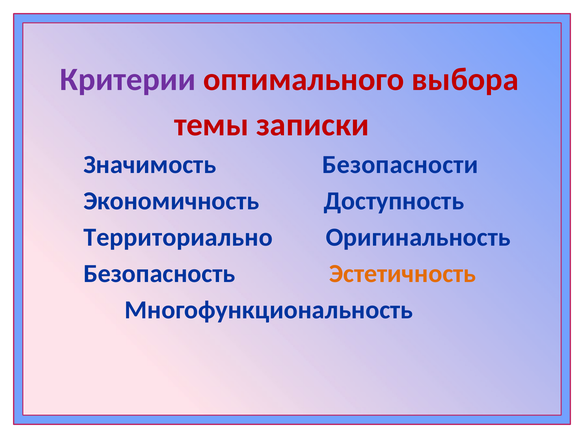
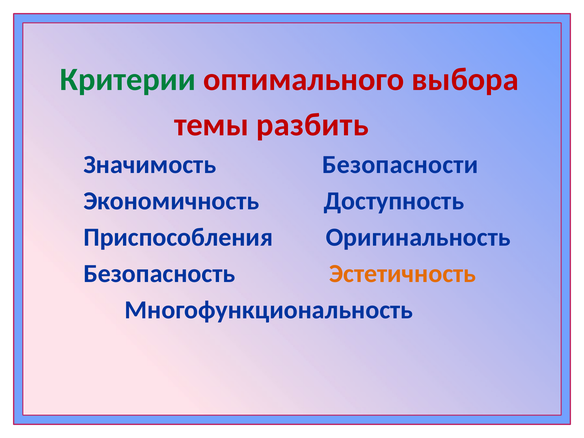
Критерии colour: purple -> green
записки: записки -> разбить
Территориально: Территориально -> Приспособления
